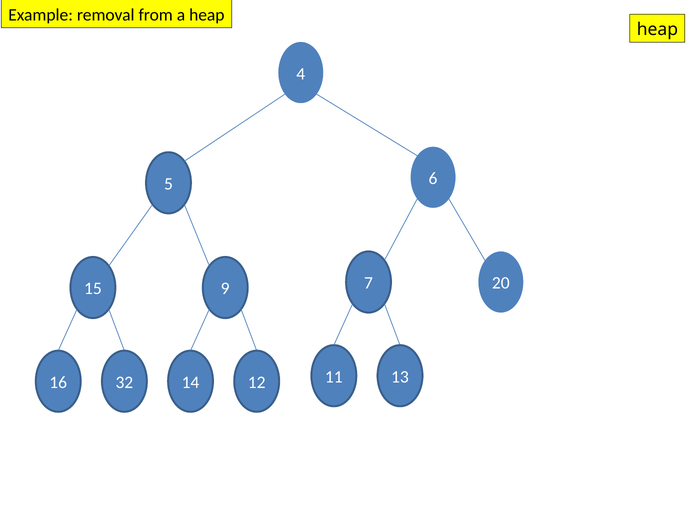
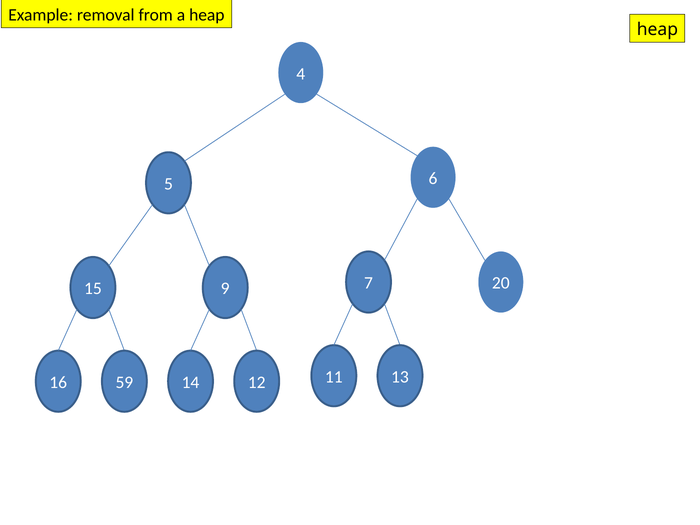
32: 32 -> 59
